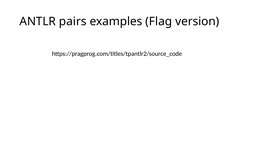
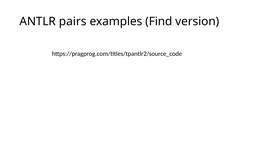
Flag: Flag -> Find
